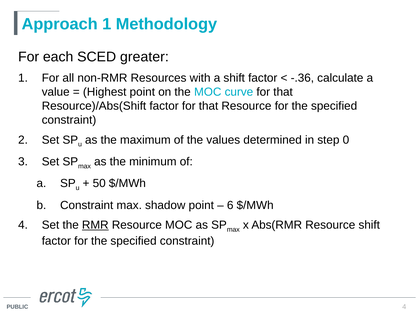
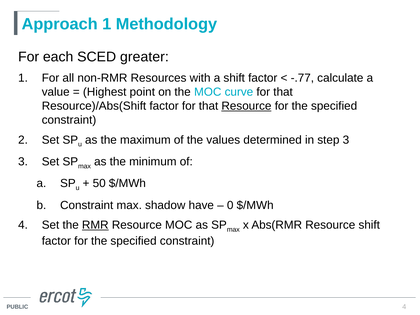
-.36: -.36 -> -.77
Resource at (246, 106) underline: none -> present
step 0: 0 -> 3
shadow point: point -> have
6: 6 -> 0
